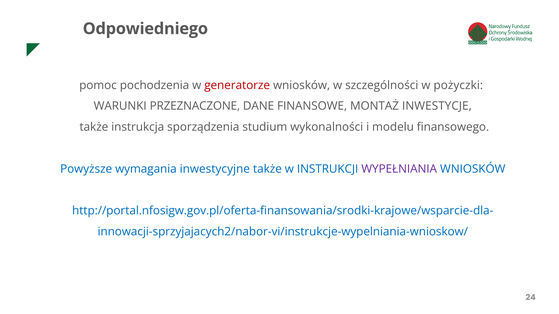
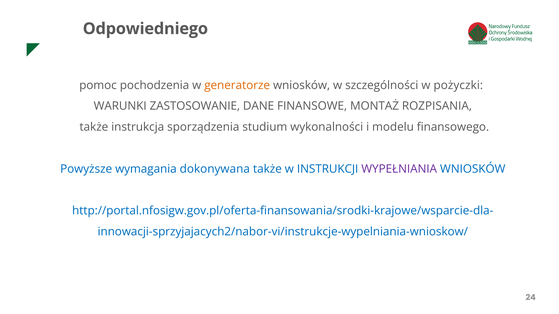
generatorze colour: red -> orange
PRZEZNACZONE: PRZEZNACZONE -> ZASTOSOWANIE
INWESTYCJE: INWESTYCJE -> ROZPISANIA
inwestycyjne: inwestycyjne -> dokonywana
